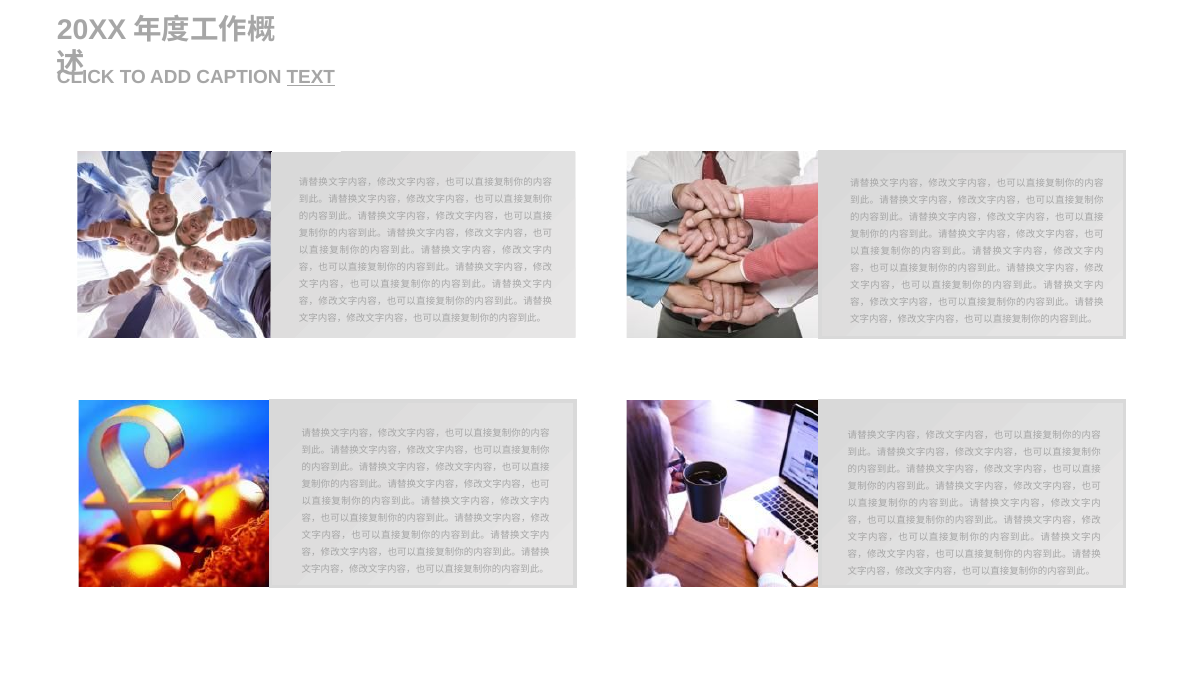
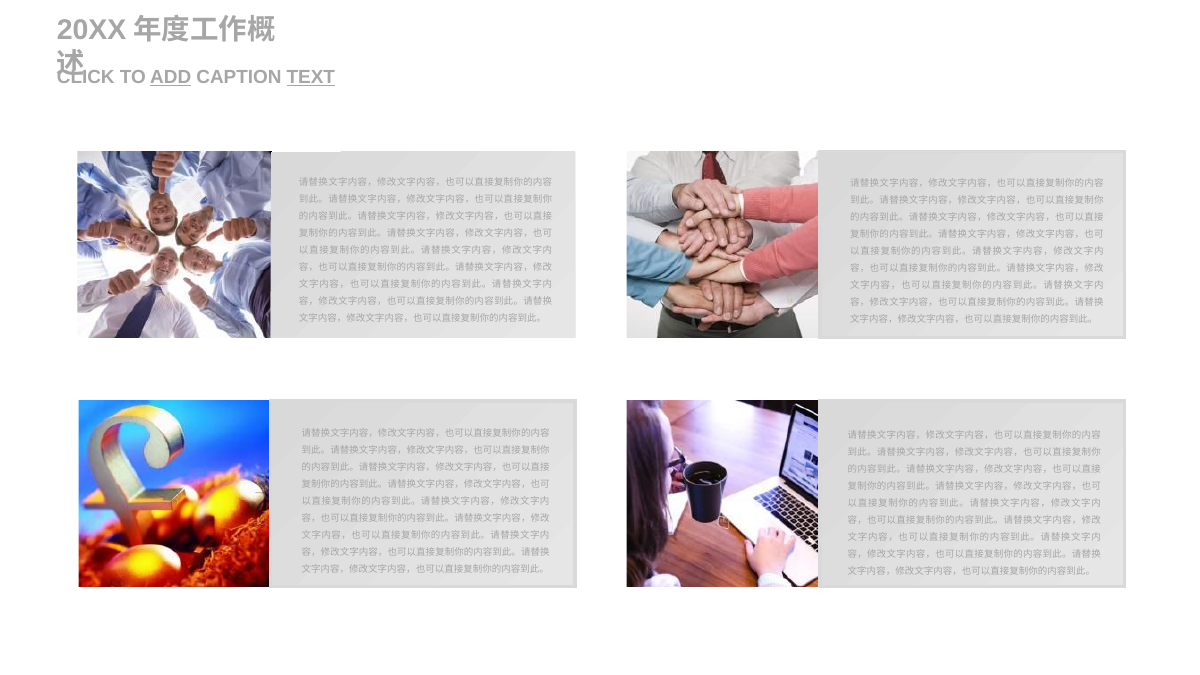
ADD underline: none -> present
